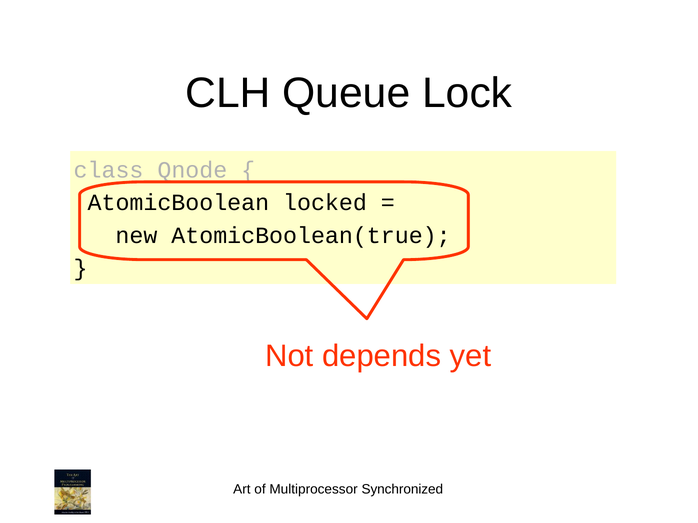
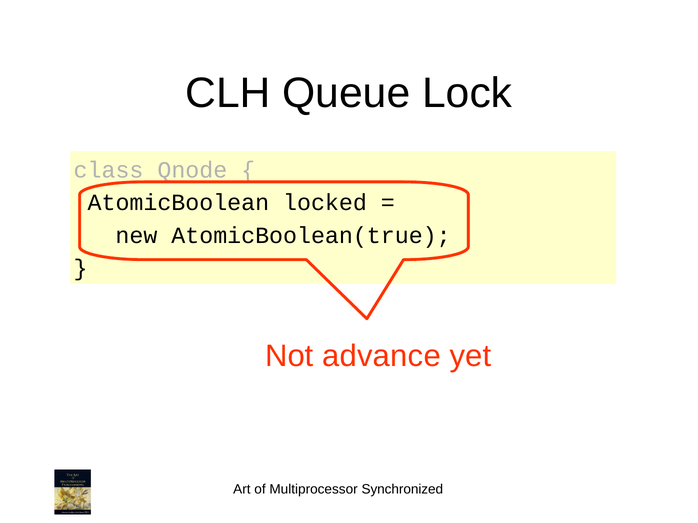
depends: depends -> advance
